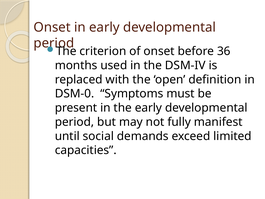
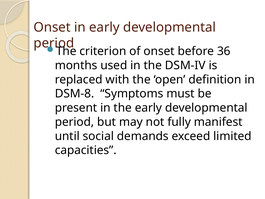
DSM-0: DSM-0 -> DSM-8
